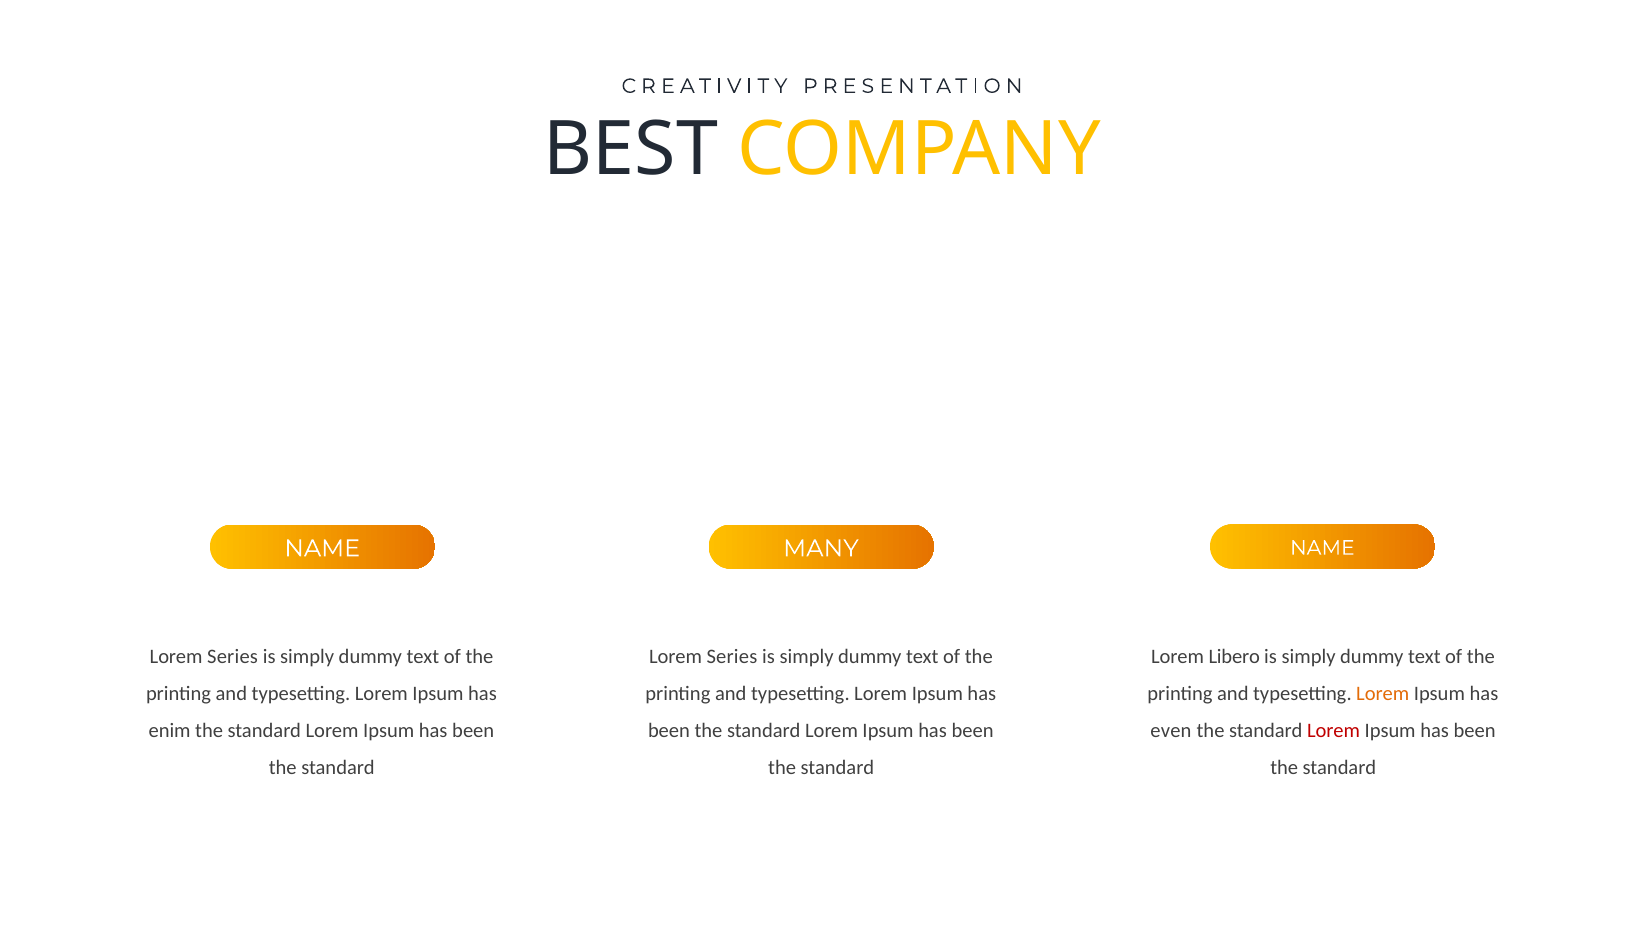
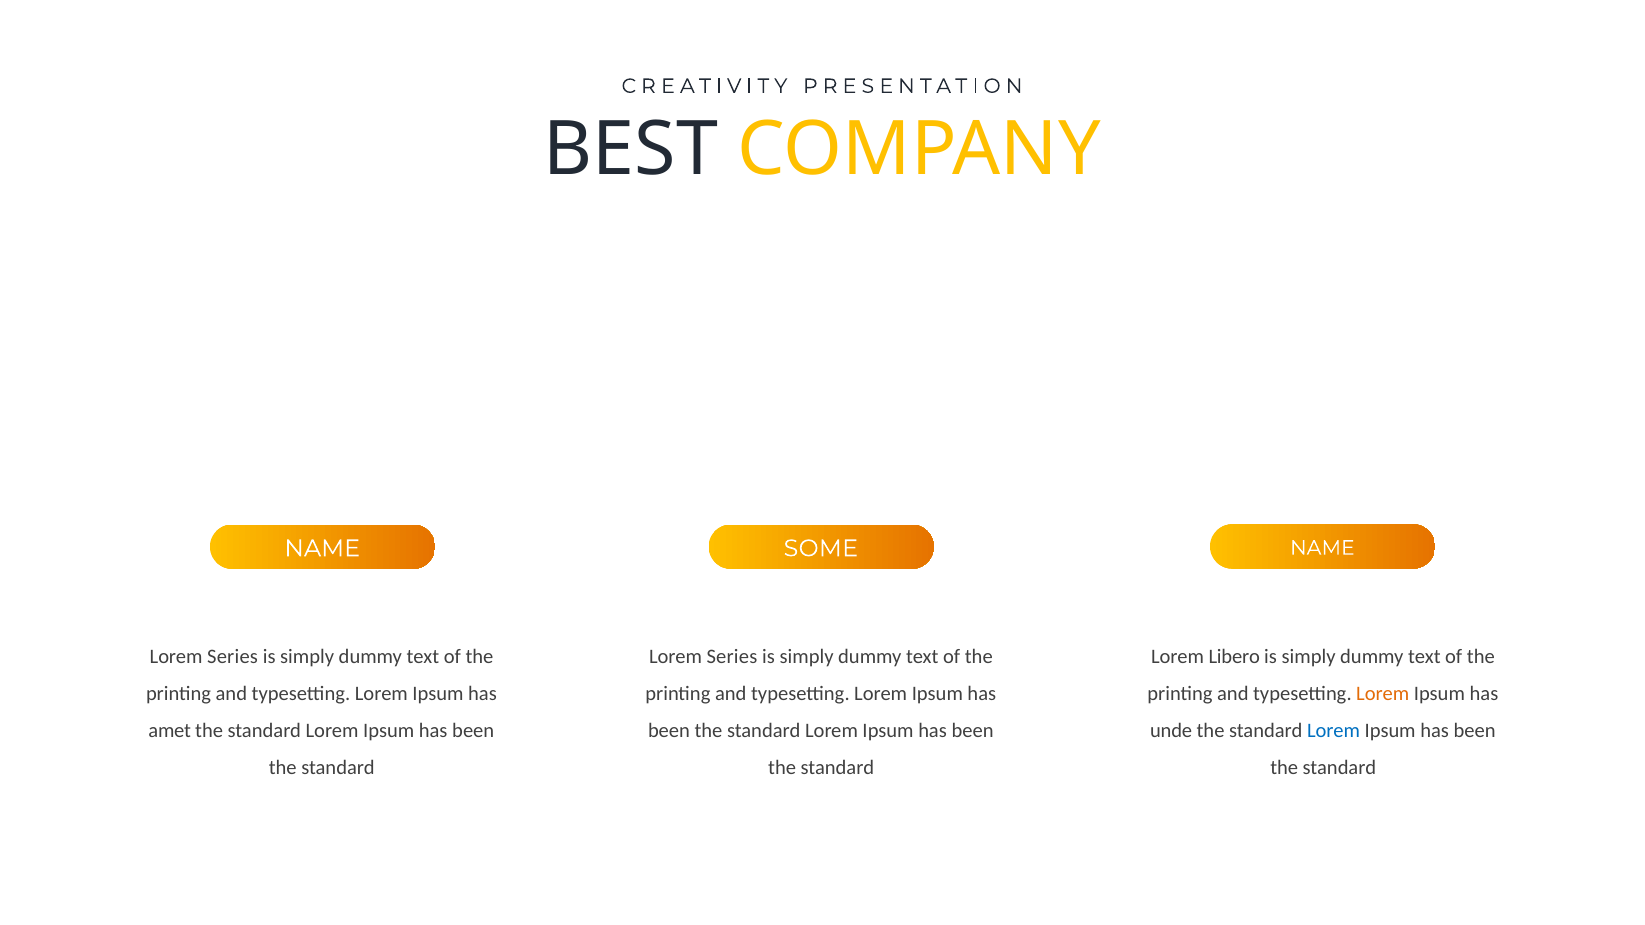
MANY: MANY -> SOME
enim: enim -> amet
even: even -> unde
Lorem at (1334, 731) colour: red -> blue
